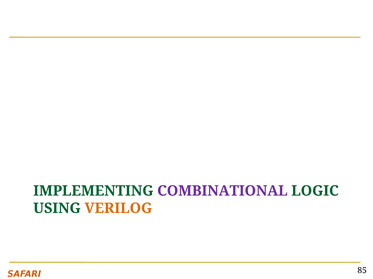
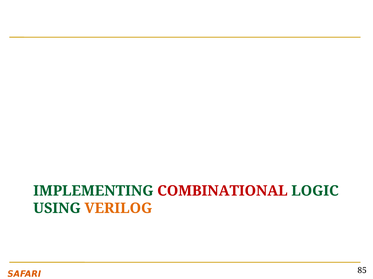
COMBINATIONAL colour: purple -> red
